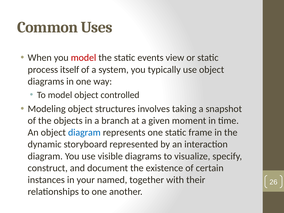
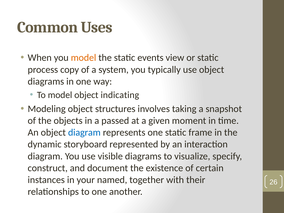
model at (84, 58) colour: red -> orange
itself: itself -> copy
controlled: controlled -> indicating
branch: branch -> passed
